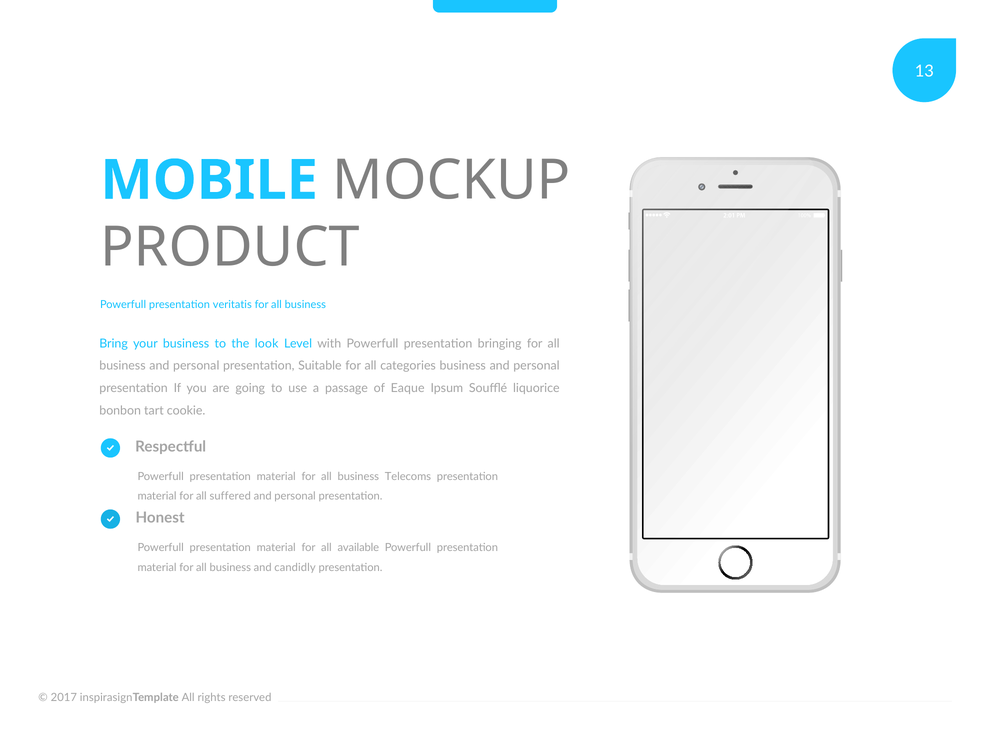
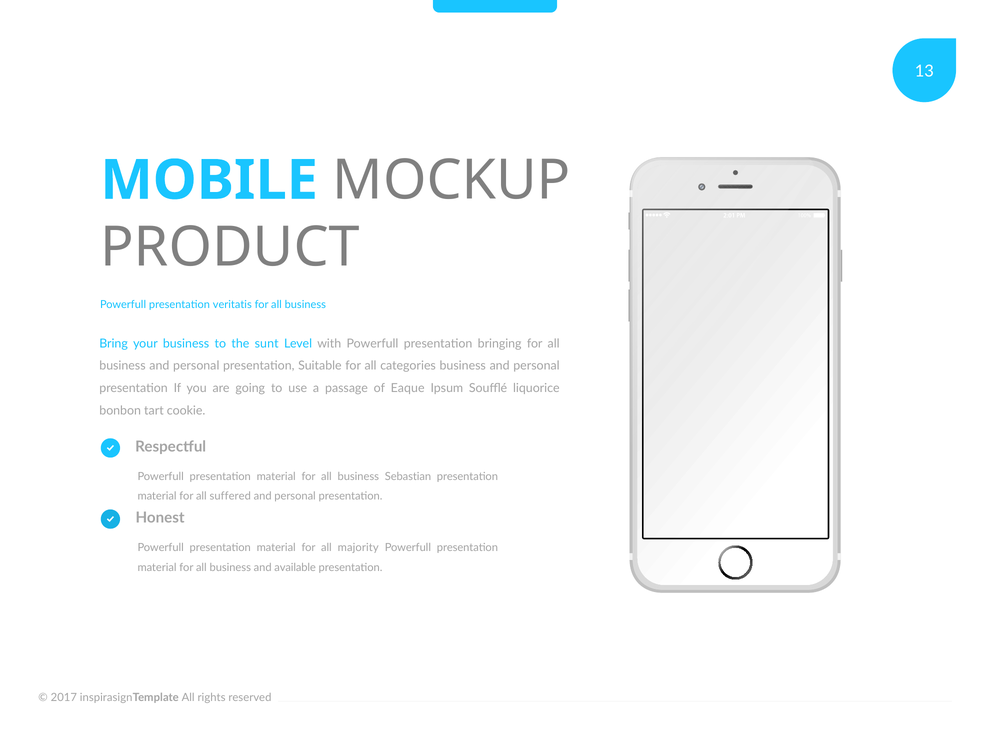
look: look -> sunt
Telecoms: Telecoms -> Sebastian
available: available -> majority
candidly: candidly -> available
